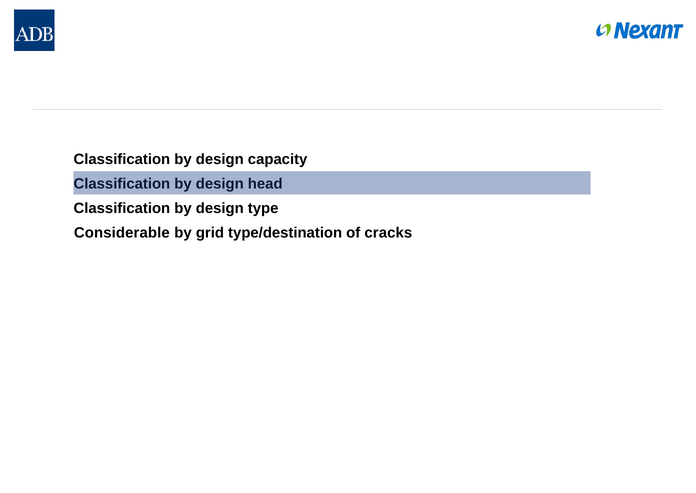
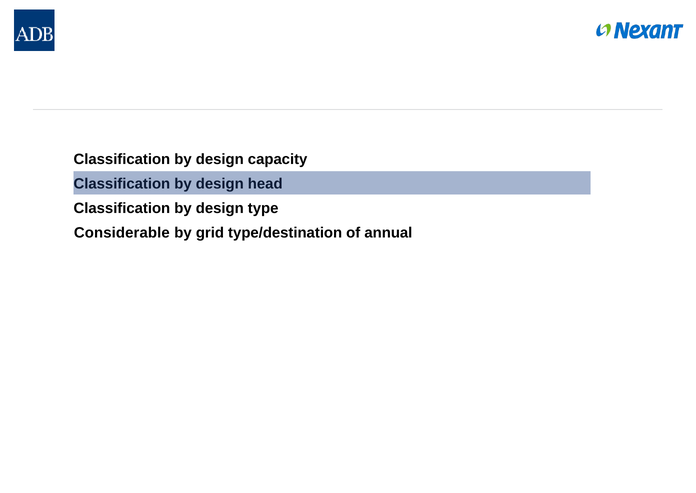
cracks: cracks -> annual
